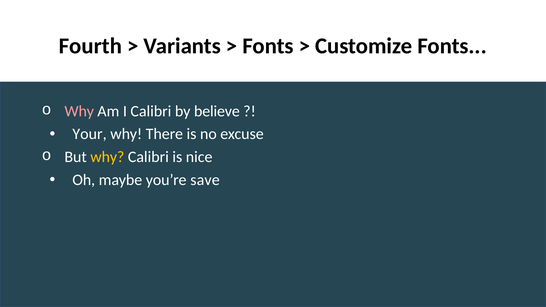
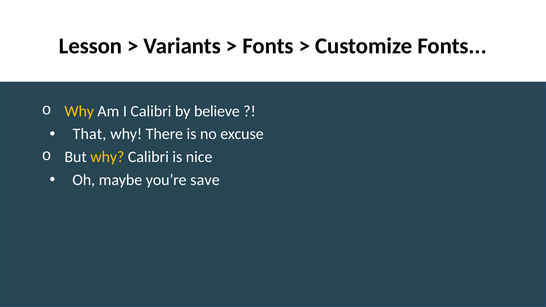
Fourth: Fourth -> Lesson
Why at (79, 111) colour: pink -> yellow
Your: Your -> That
